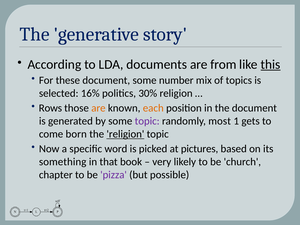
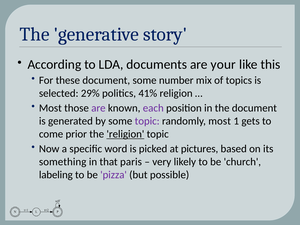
from: from -> your
this underline: present -> none
16%: 16% -> 29%
30%: 30% -> 41%
Rows at (50, 108): Rows -> Most
are at (98, 108) colour: orange -> purple
each colour: orange -> purple
born: born -> prior
book: book -> paris
chapter: chapter -> labeling
